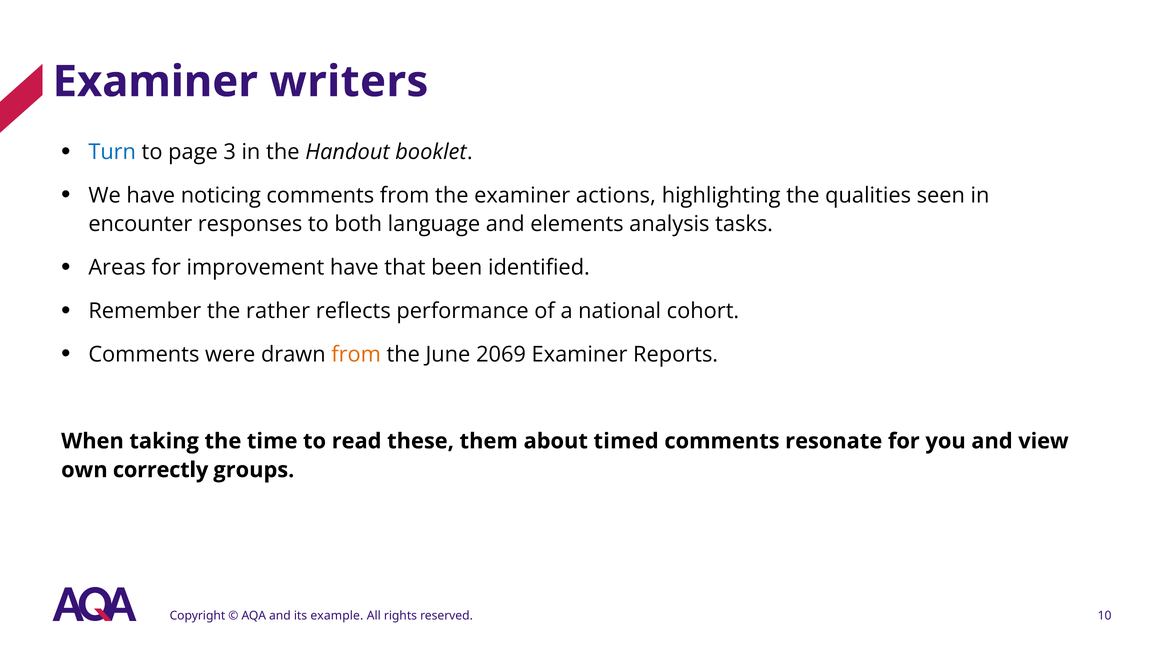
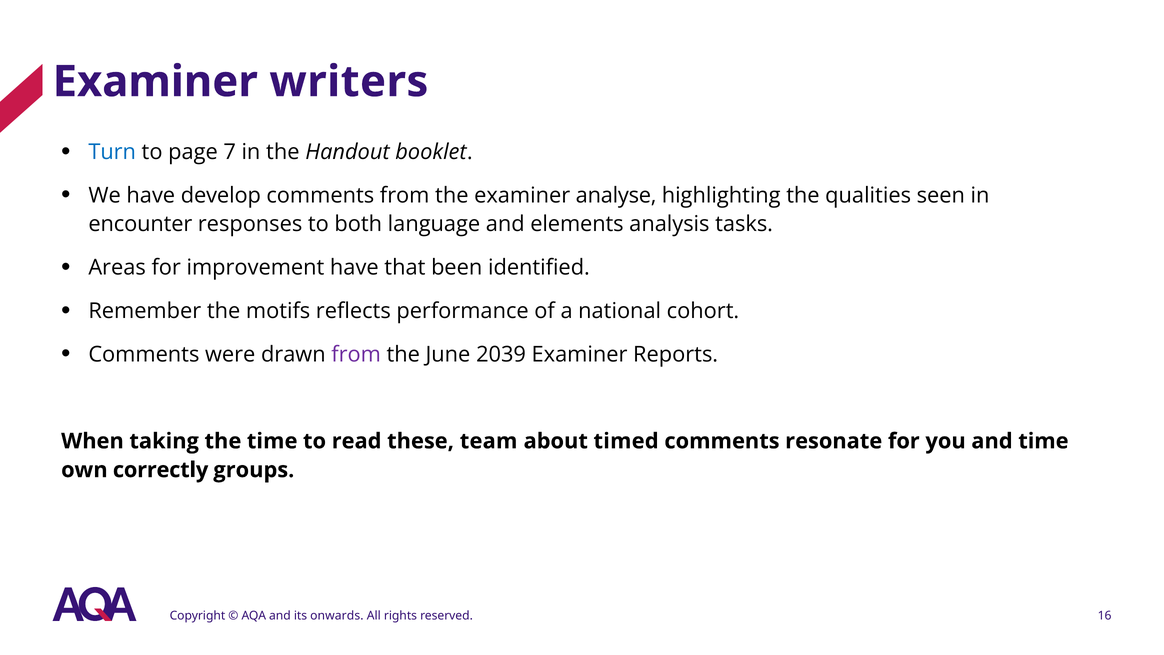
3: 3 -> 7
noticing: noticing -> develop
actions: actions -> analyse
rather: rather -> motifs
from at (356, 354) colour: orange -> purple
2069: 2069 -> 2039
them: them -> team
and view: view -> time
example: example -> onwards
10: 10 -> 16
